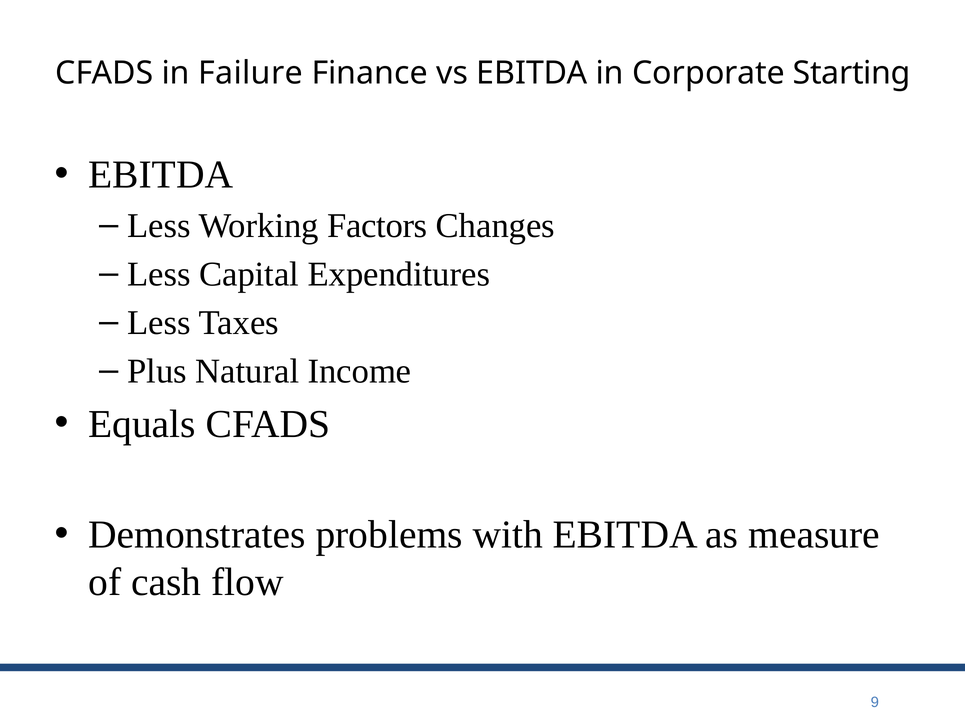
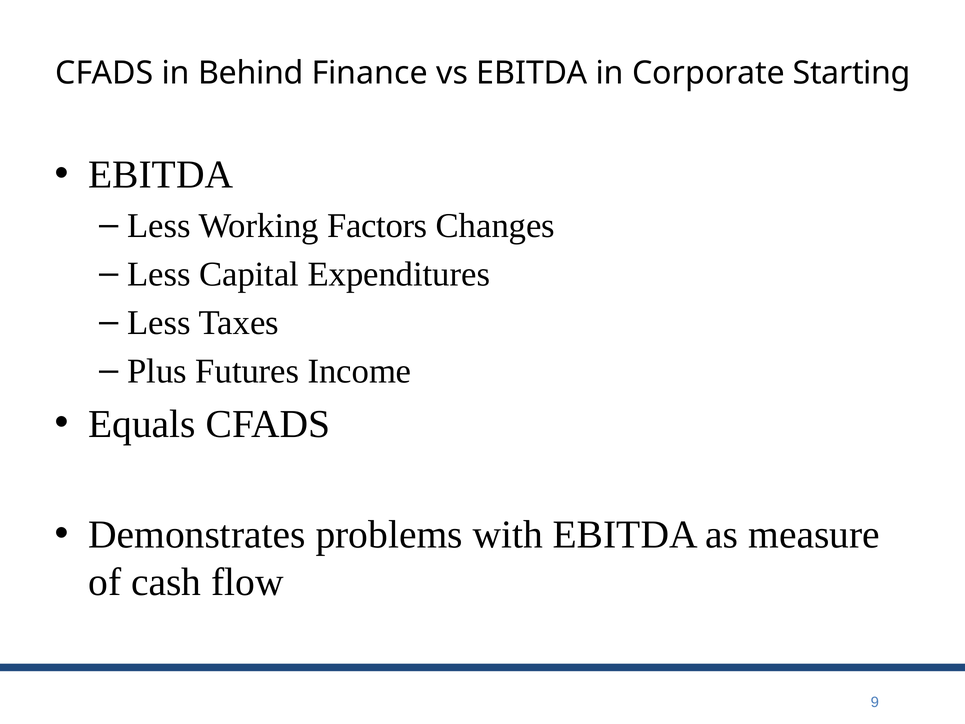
Failure: Failure -> Behind
Natural: Natural -> Futures
